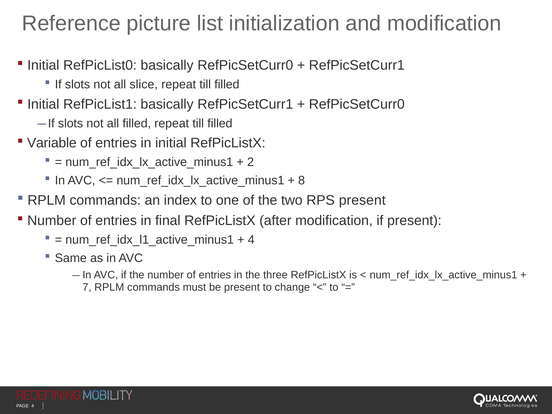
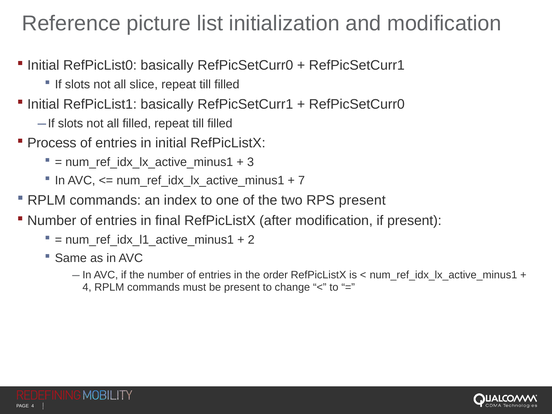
Variable: Variable -> Process
2: 2 -> 3
8: 8 -> 7
4 at (251, 240): 4 -> 2
three: three -> order
7 at (87, 287): 7 -> 4
